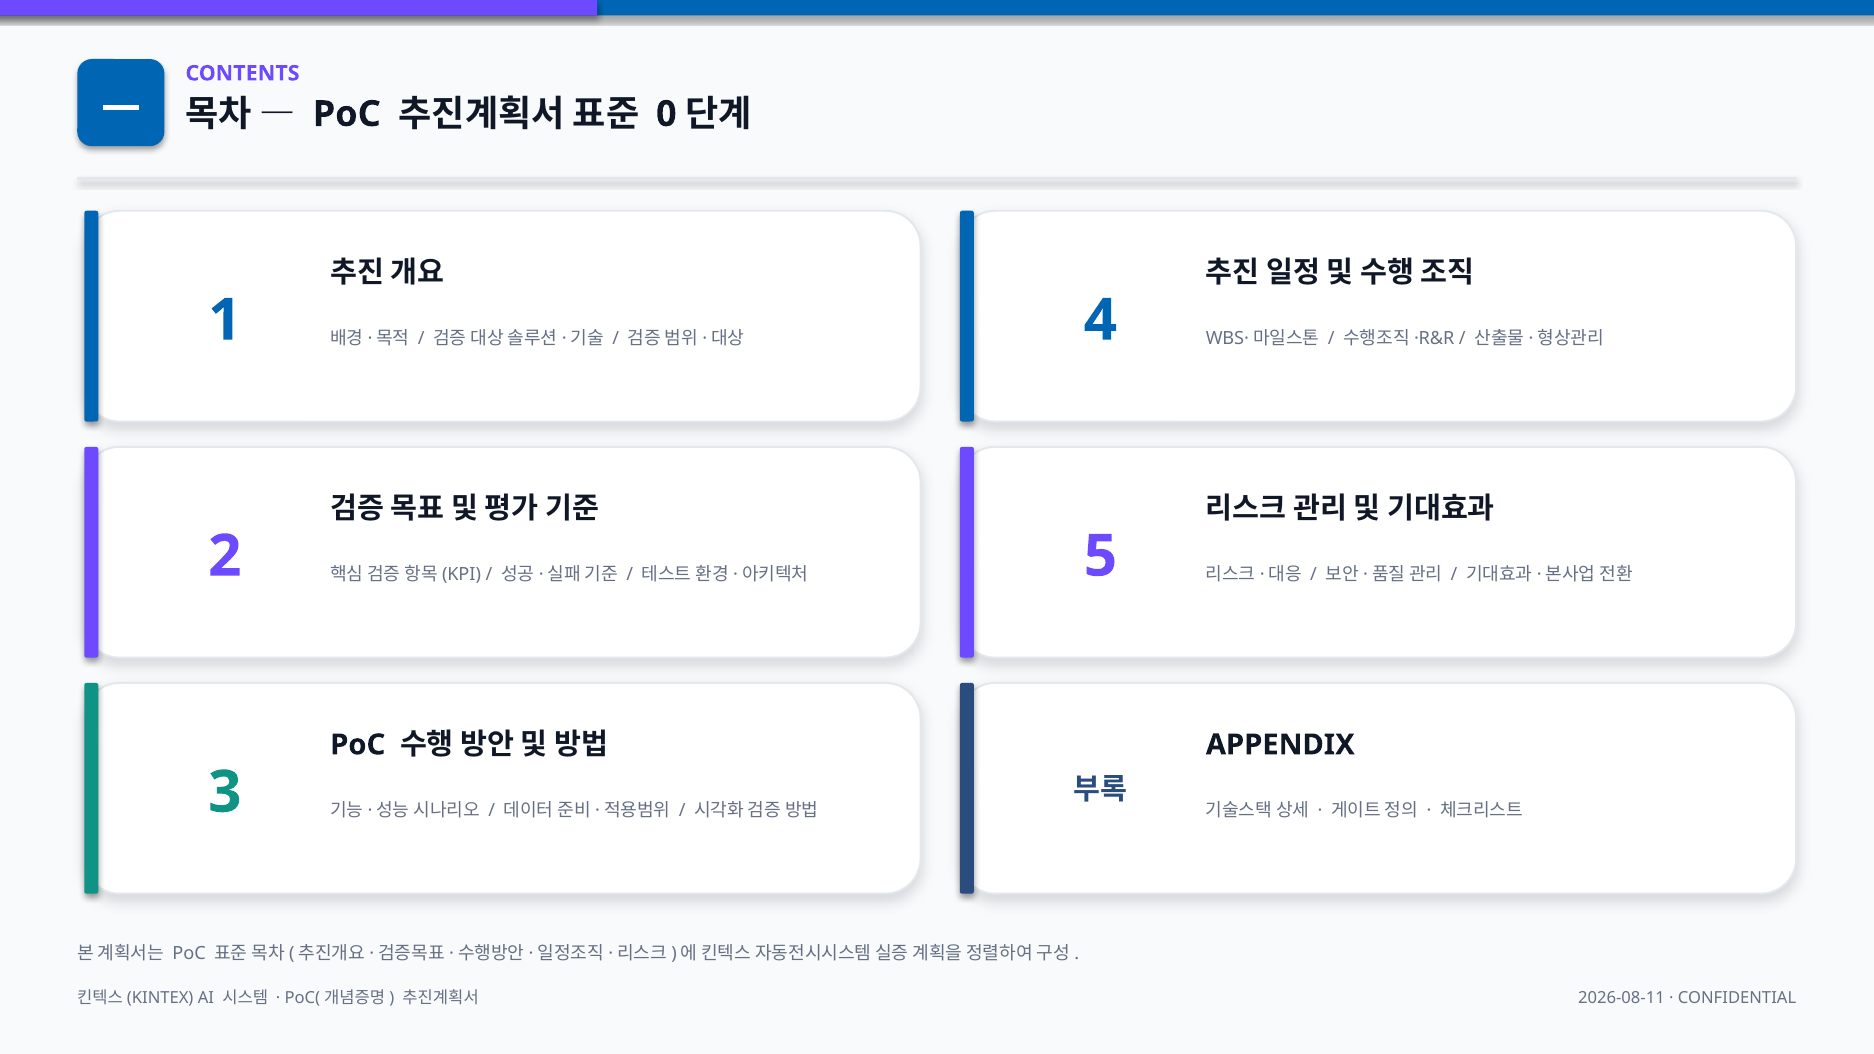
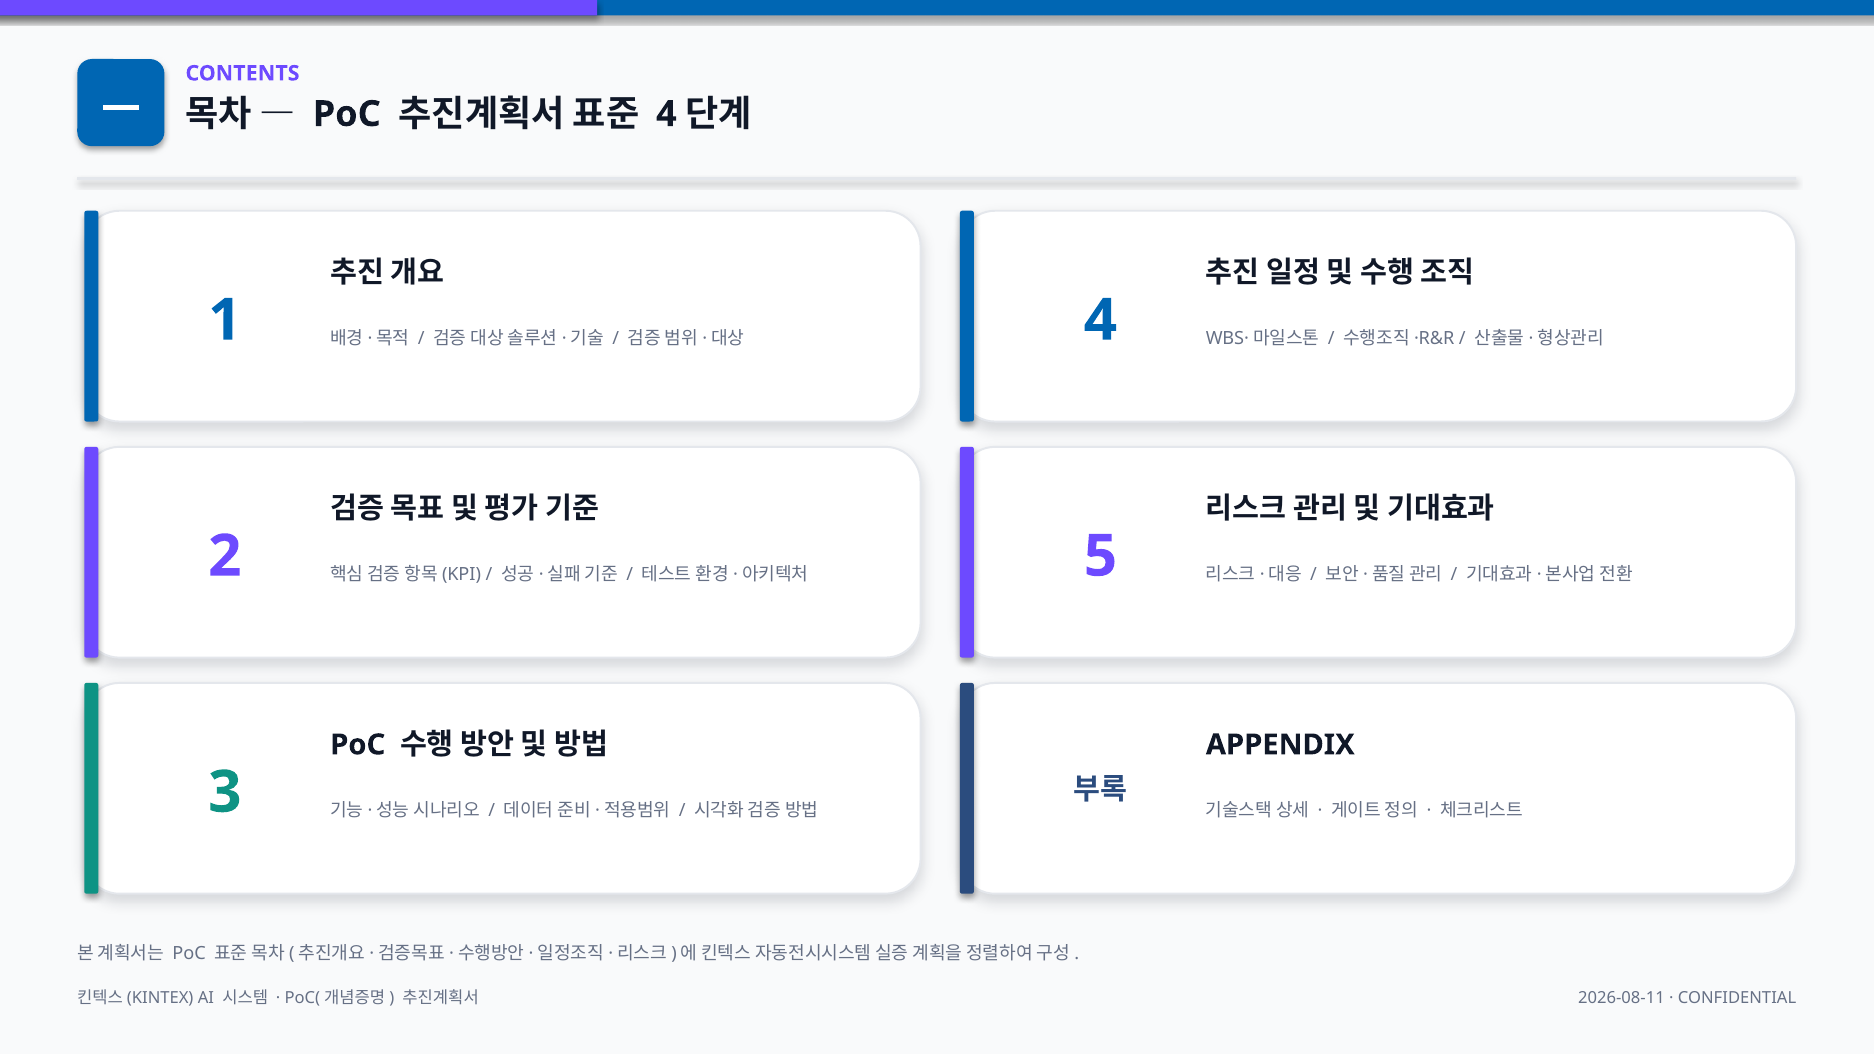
0 at (666, 114): 0 -> 4
